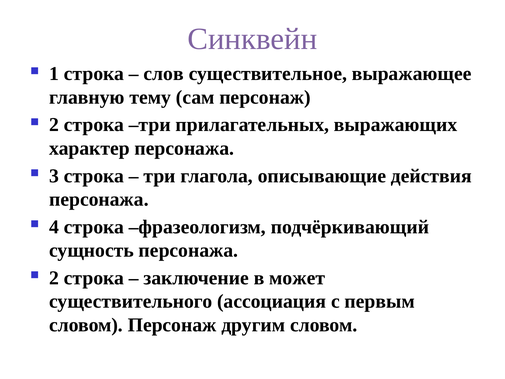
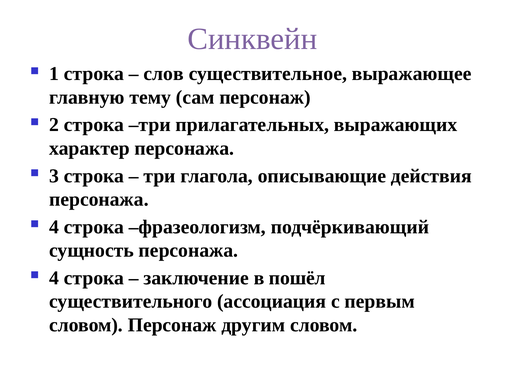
2 at (54, 278): 2 -> 4
может: может -> пошёл
